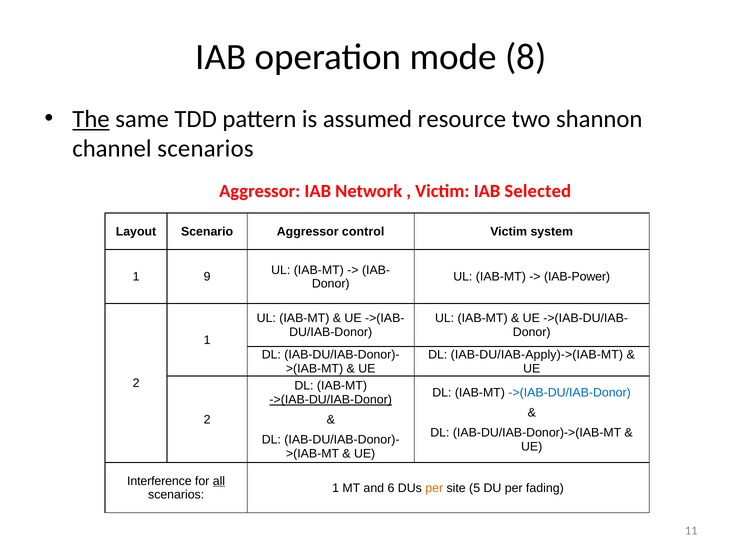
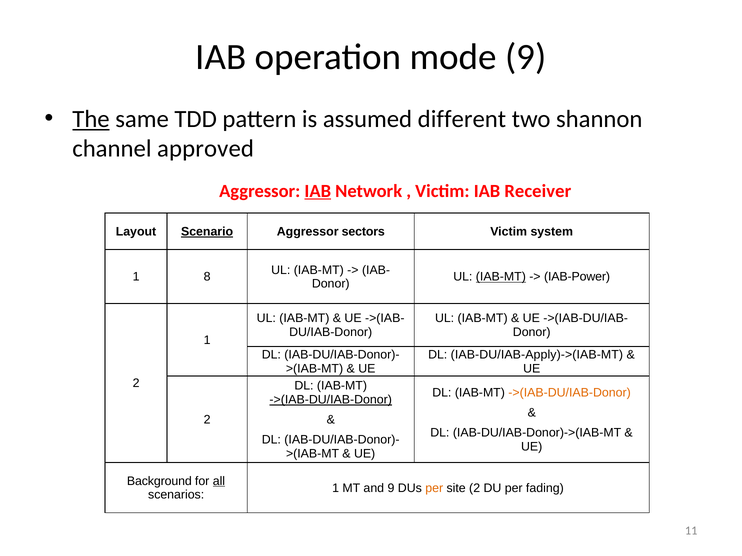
mode 8: 8 -> 9
resource: resource -> different
channel scenarios: scenarios -> approved
IAB at (318, 191) underline: none -> present
Selected: Selected -> Receiver
Scenario underline: none -> present
control: control -> sectors
9: 9 -> 8
IAB-MT at (501, 277) underline: none -> present
->(IAB-DU/IAB-Donor at (570, 393) colour: blue -> orange
Interference: Interference -> Background
and 6: 6 -> 9
site 5: 5 -> 2
